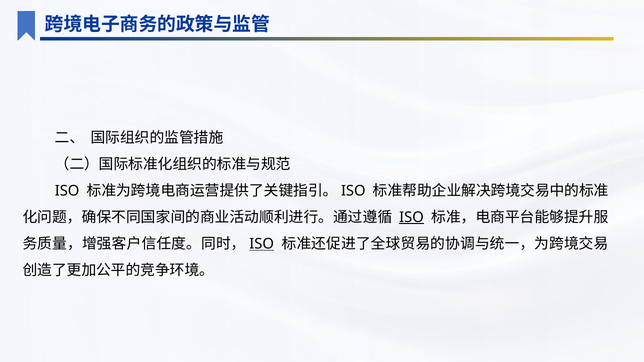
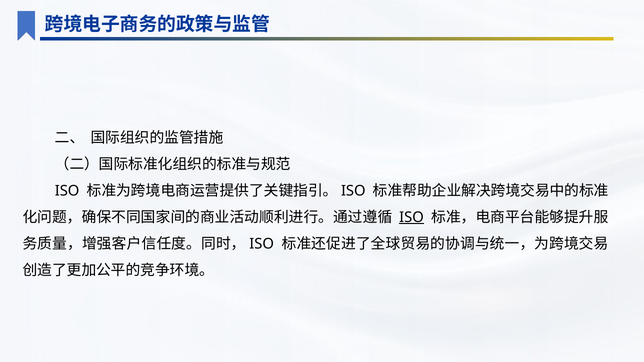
ISO at (262, 244) underline: present -> none
